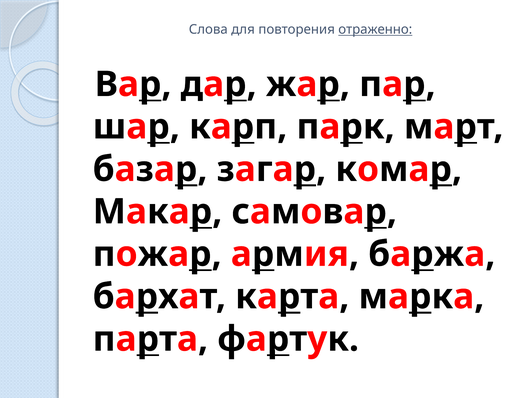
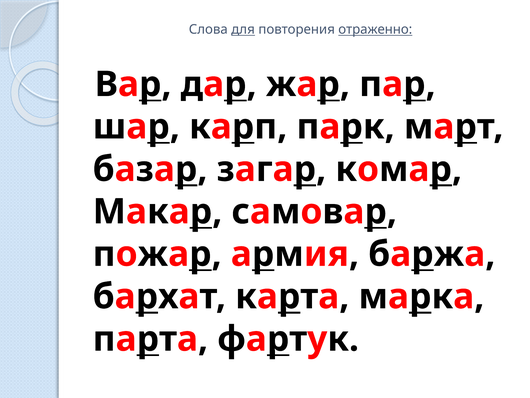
для underline: none -> present
